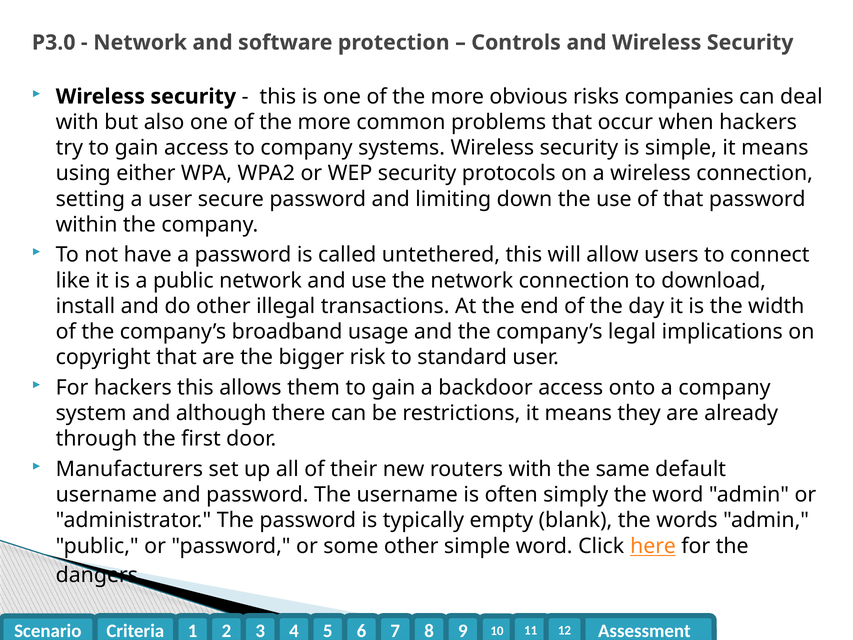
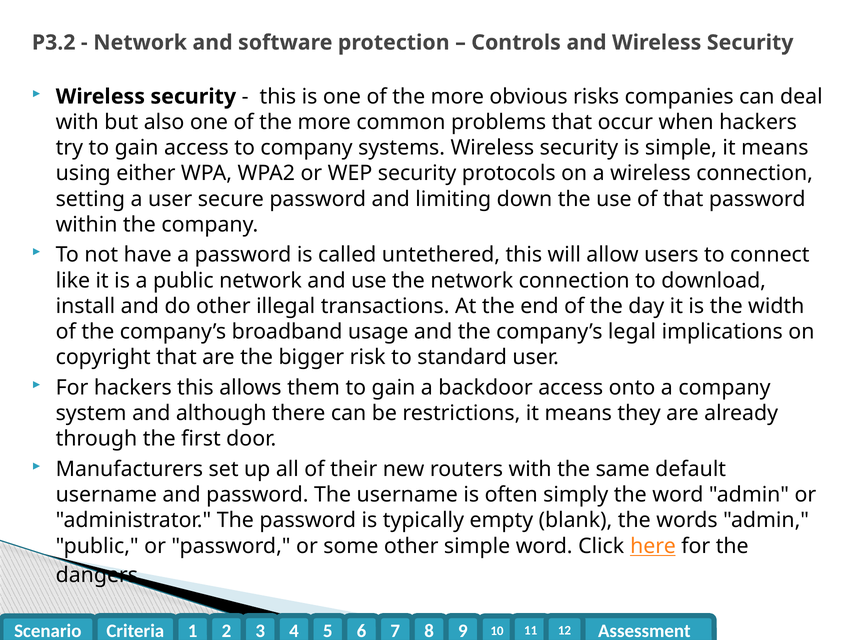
P3.0: P3.0 -> P3.2
